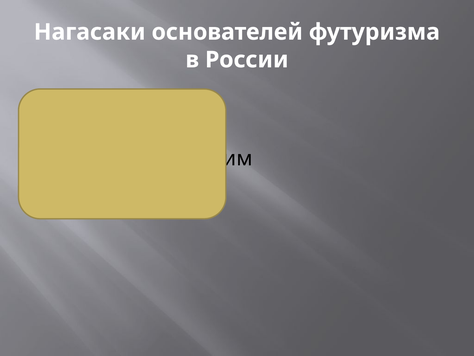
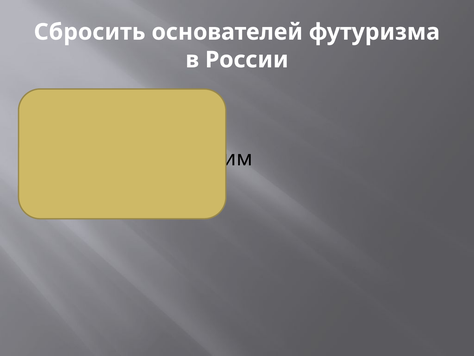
Нагасаки: Нагасаки -> Сбросить
